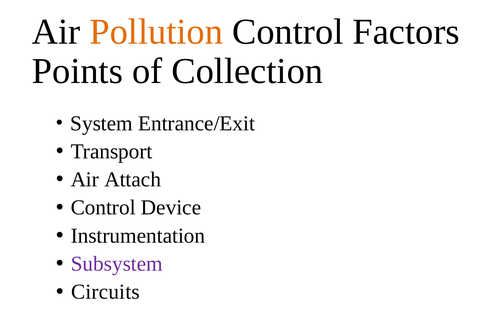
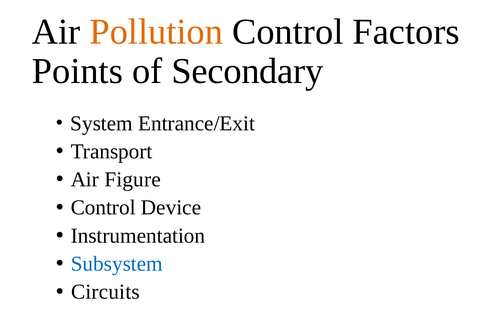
Collection: Collection -> Secondary
Attach: Attach -> Figure
Subsystem colour: purple -> blue
